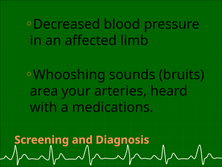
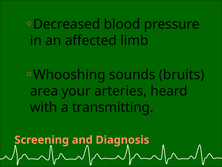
medications: medications -> transmitting
